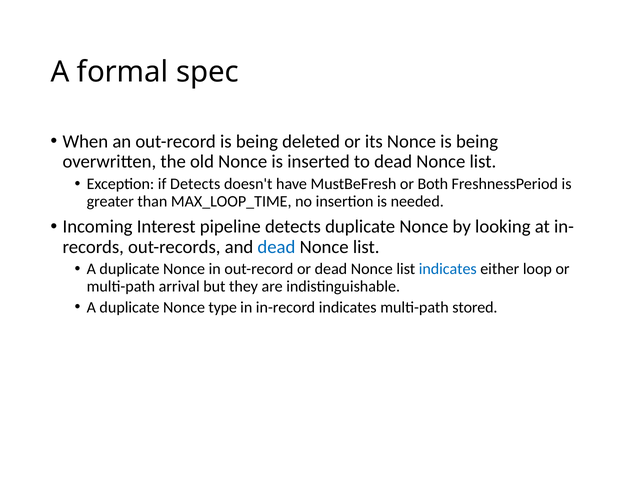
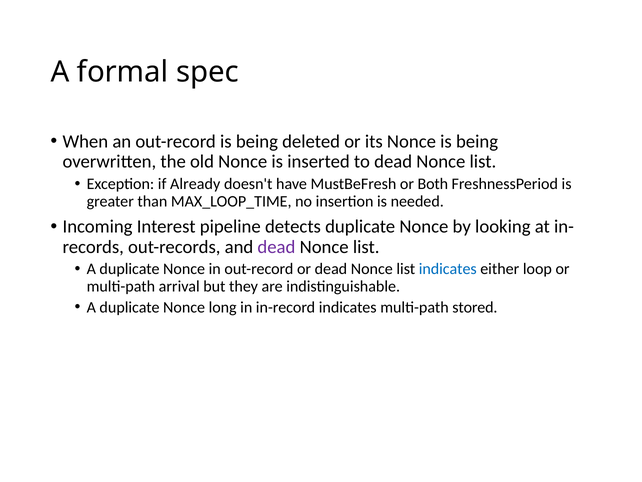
if Detects: Detects -> Already
dead at (276, 247) colour: blue -> purple
type: type -> long
